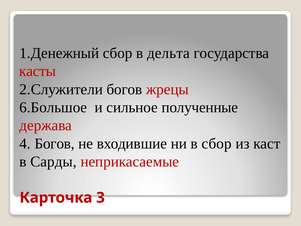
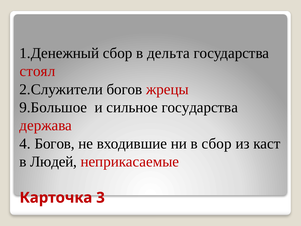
касты: касты -> стоял
6.Большое: 6.Большое -> 9.Большое
сильное полученные: полученные -> государства
Сарды: Сарды -> Людей
